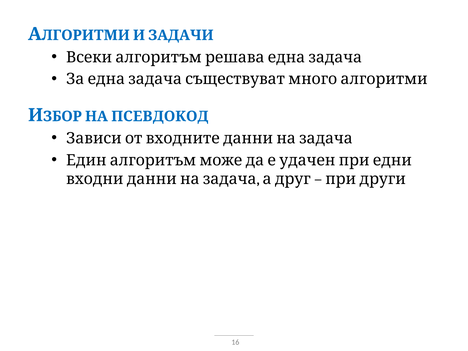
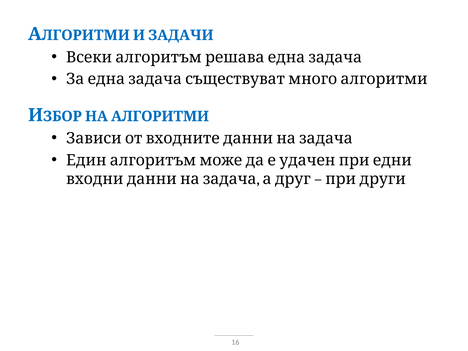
ПСЕВДОКОД: ПСЕВДОКОД -> АЛГОРИТМИ
